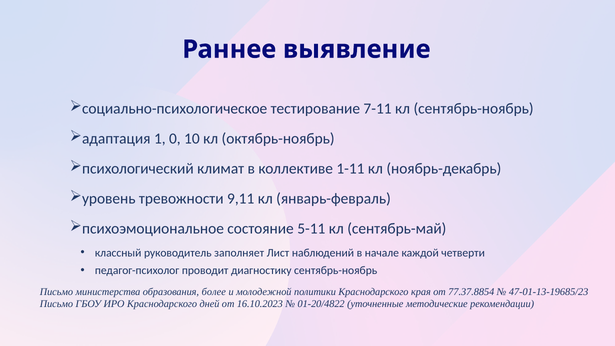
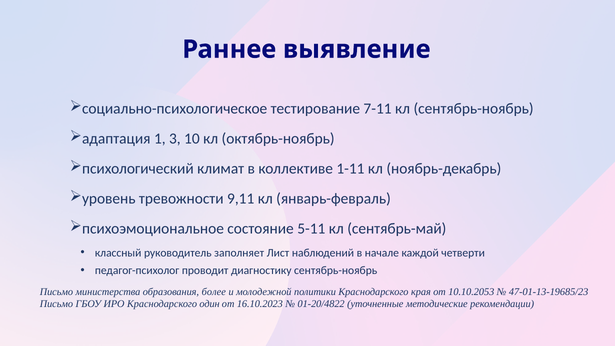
0: 0 -> 3
77.37.8854: 77.37.8854 -> 10.10.2053
дней: дней -> один
